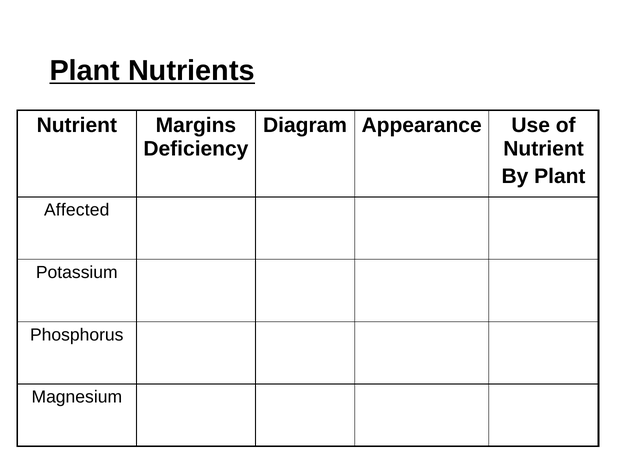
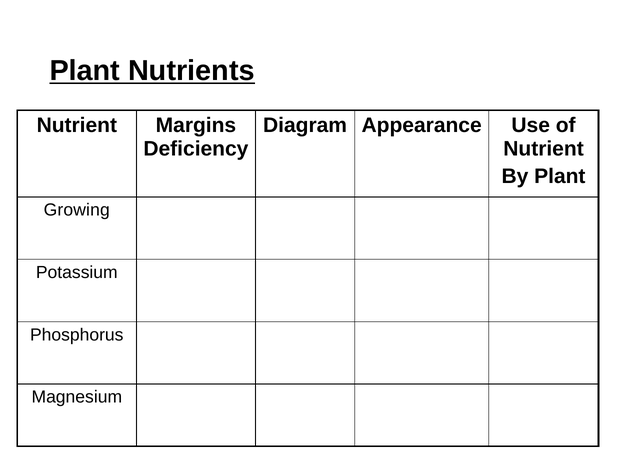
Affected: Affected -> Growing
